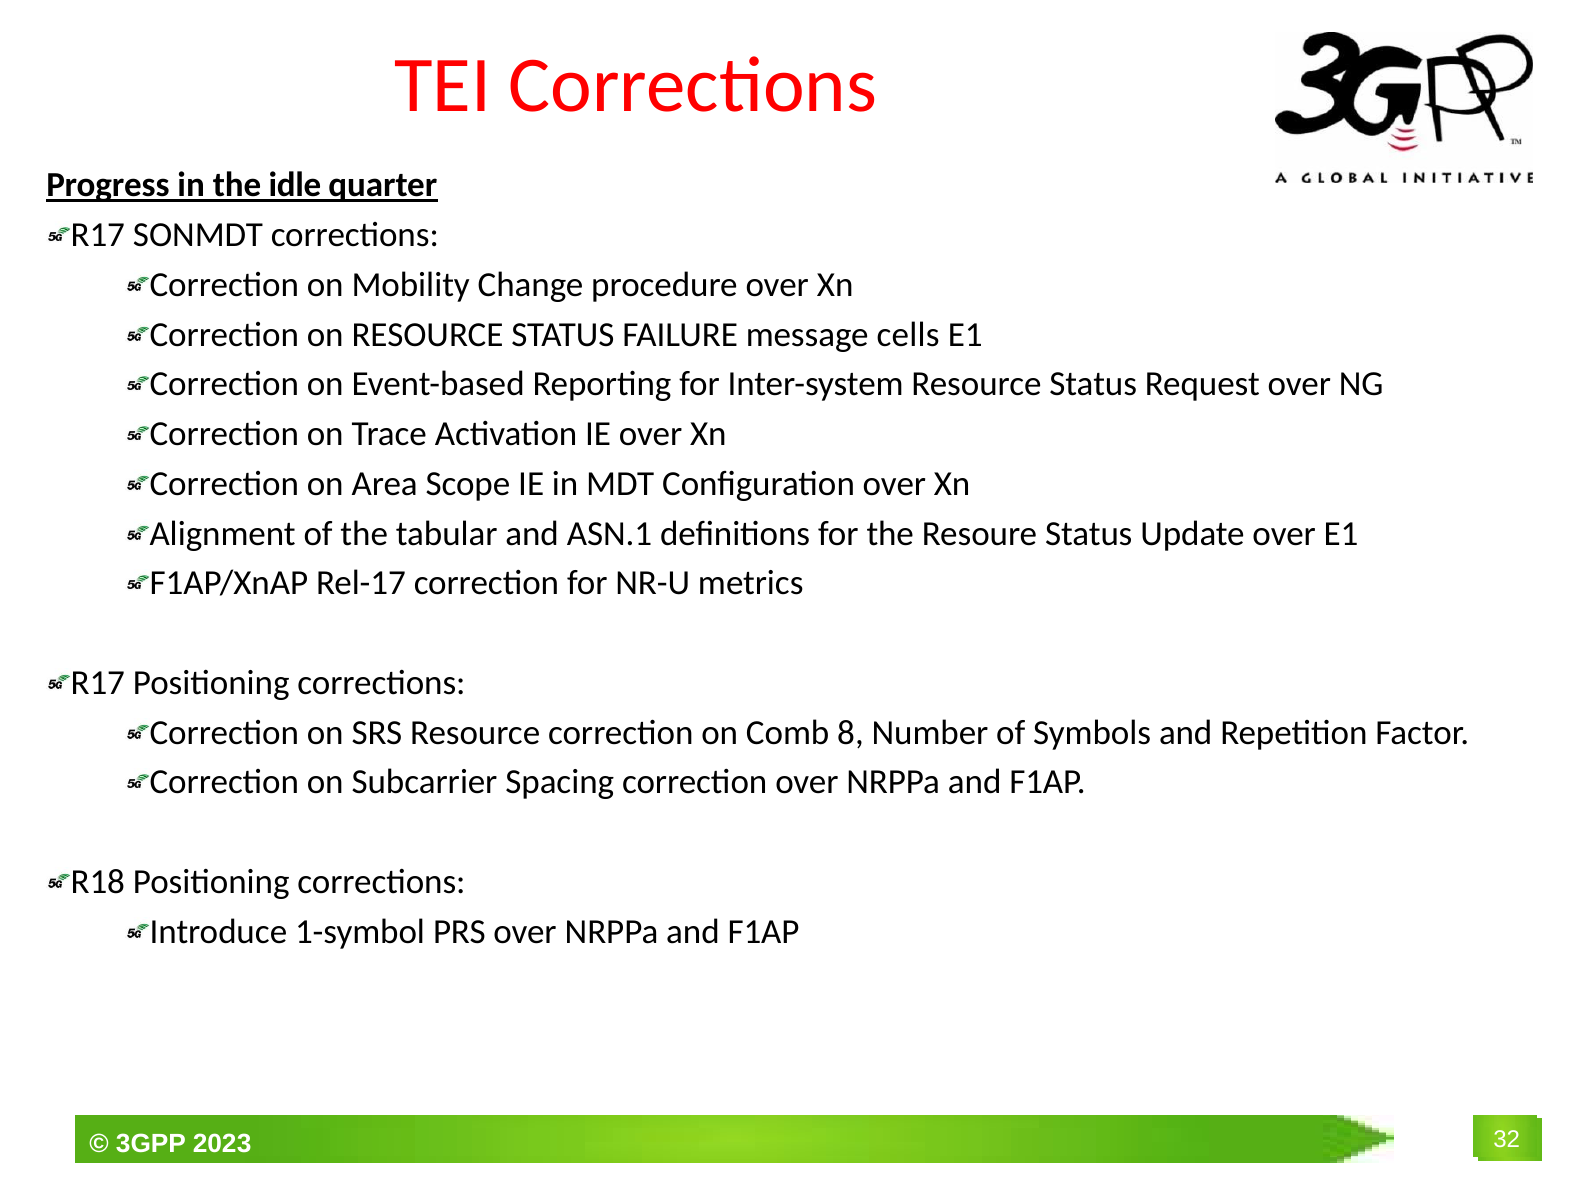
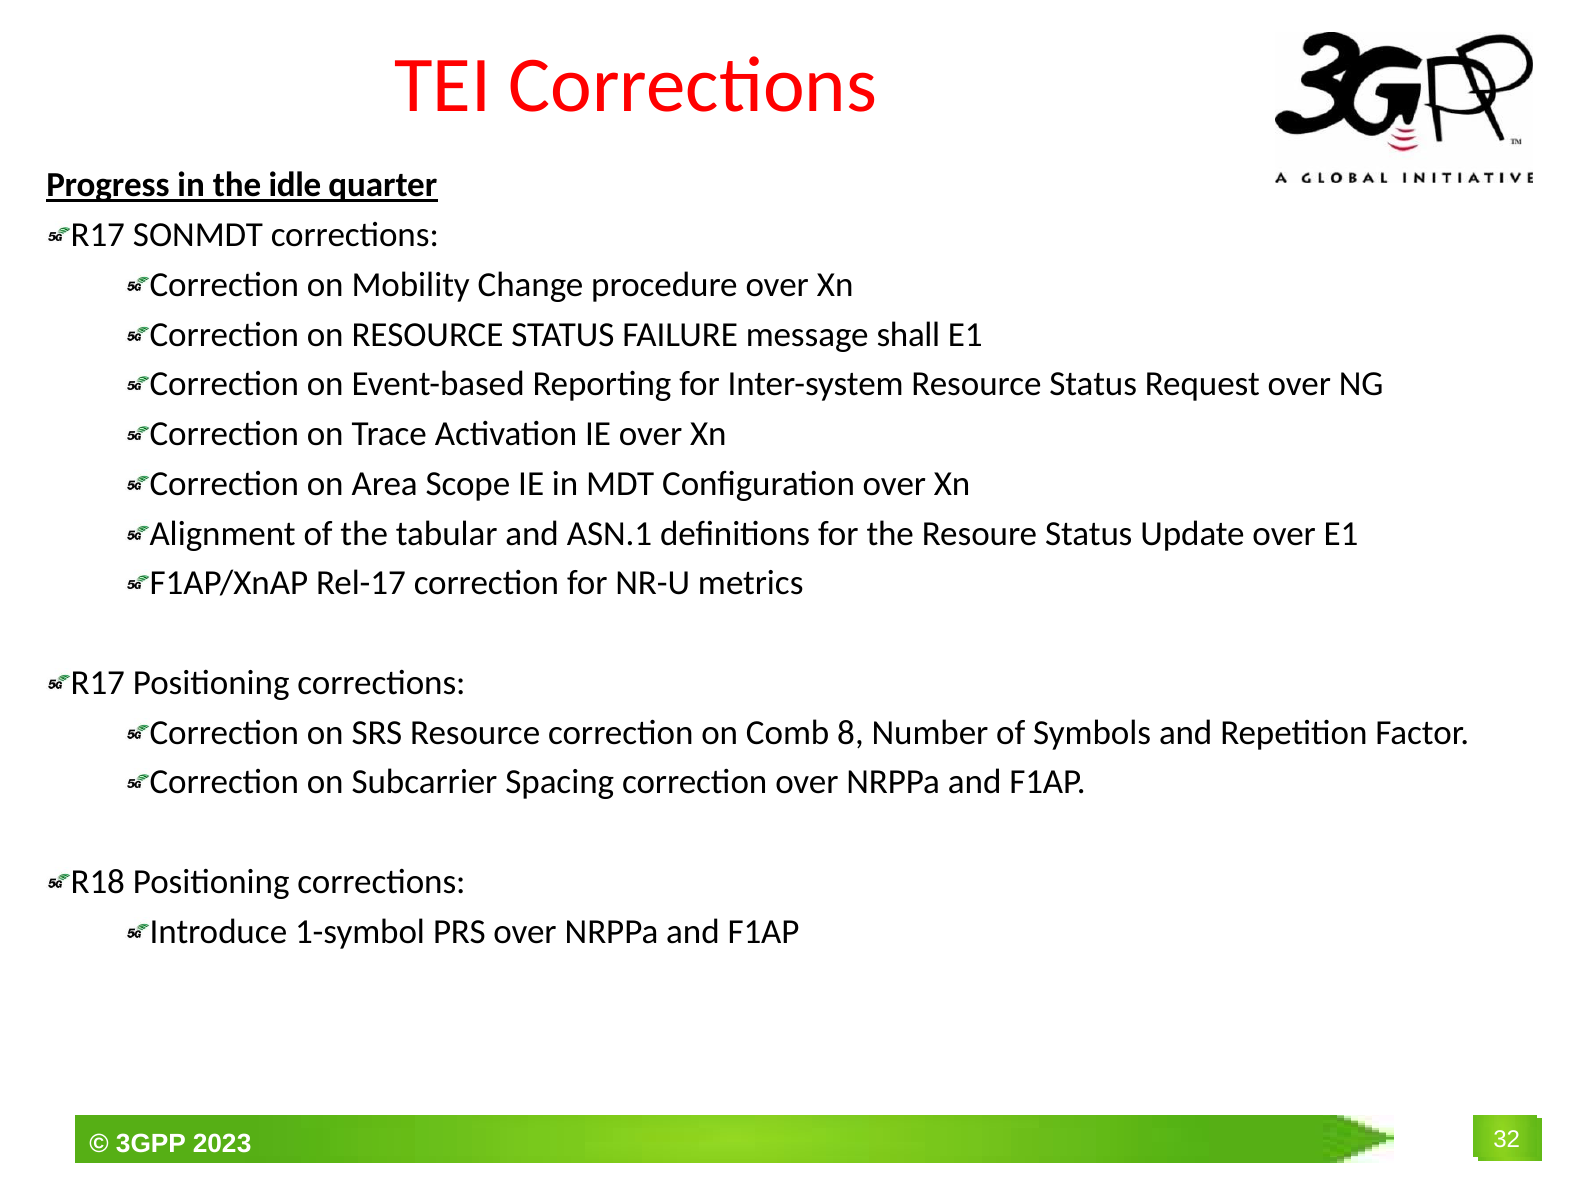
cells: cells -> shall
